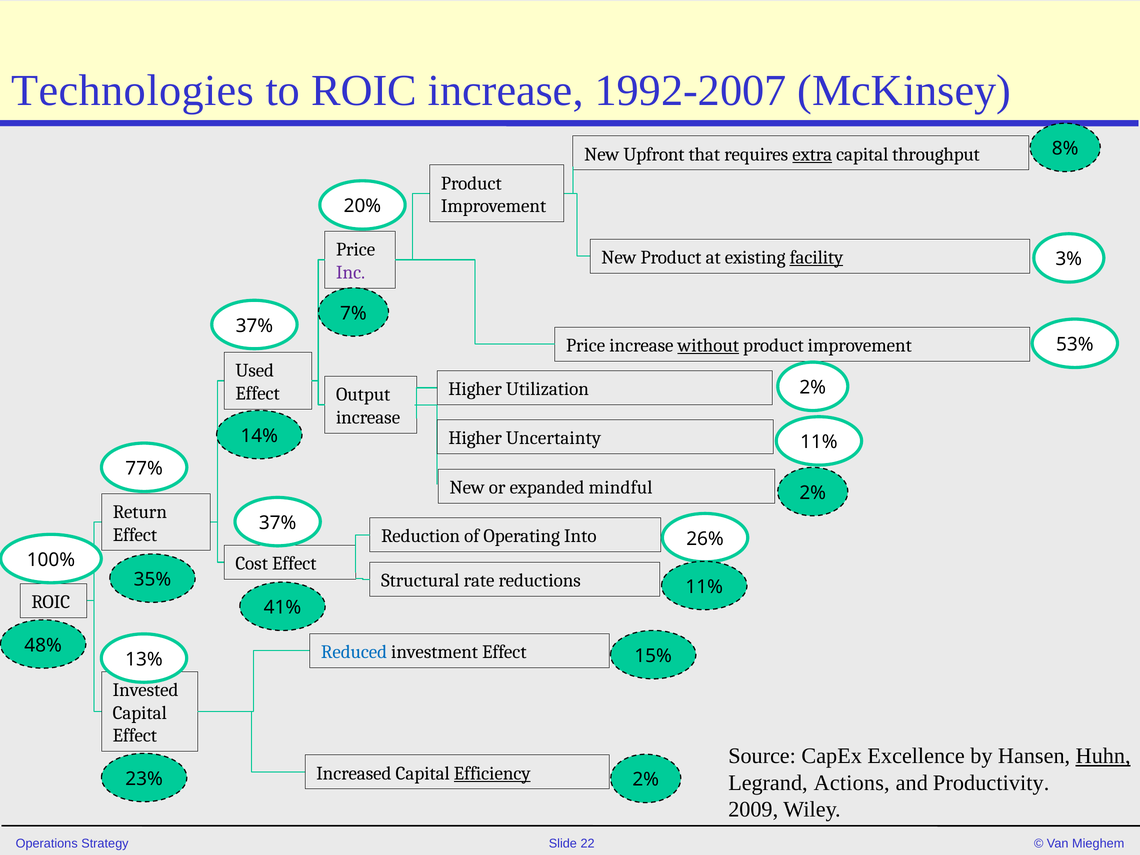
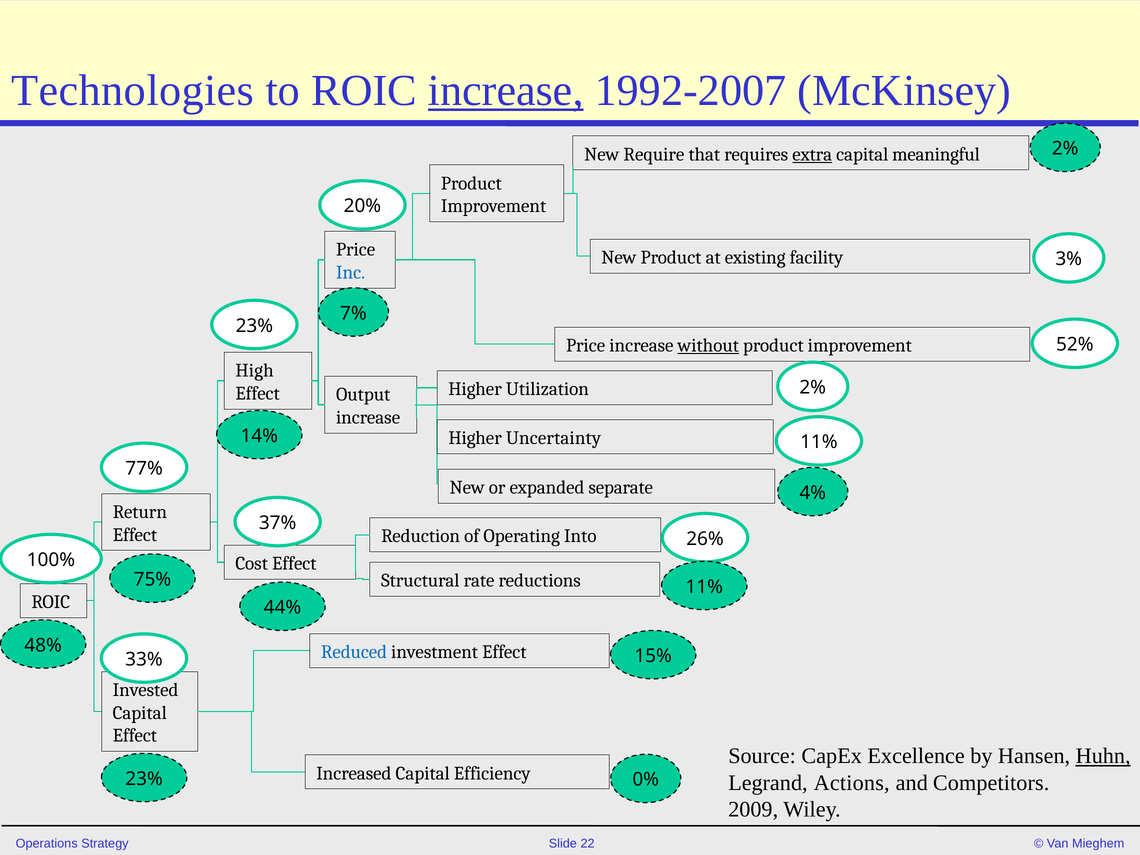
increase at (506, 91) underline: none -> present
8% at (1065, 149): 8% -> 2%
Upfront: Upfront -> Require
throughput: throughput -> meaningful
facility underline: present -> none
Inc colour: purple -> blue
37% at (254, 326): 37% -> 23%
53%: 53% -> 52%
Used: Used -> High
mindful: mindful -> separate
2% at (813, 493): 2% -> 4%
35%: 35% -> 75%
41%: 41% -> 44%
13%: 13% -> 33%
Efficiency underline: present -> none
Productivity: Productivity -> Competitors
2% at (646, 780): 2% -> 0%
